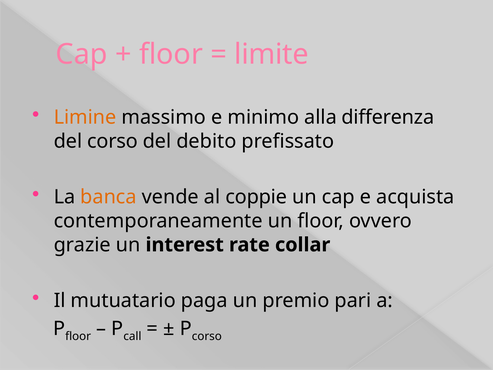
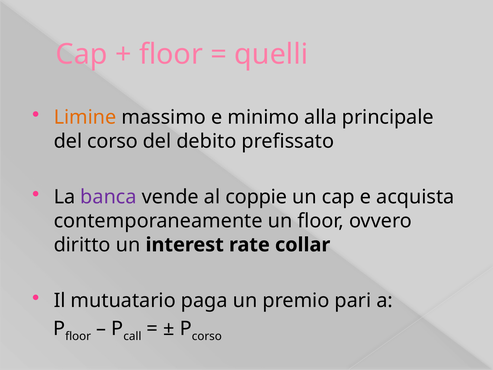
limite: limite -> quelli
differenza: differenza -> principale
banca colour: orange -> purple
grazie: grazie -> diritto
